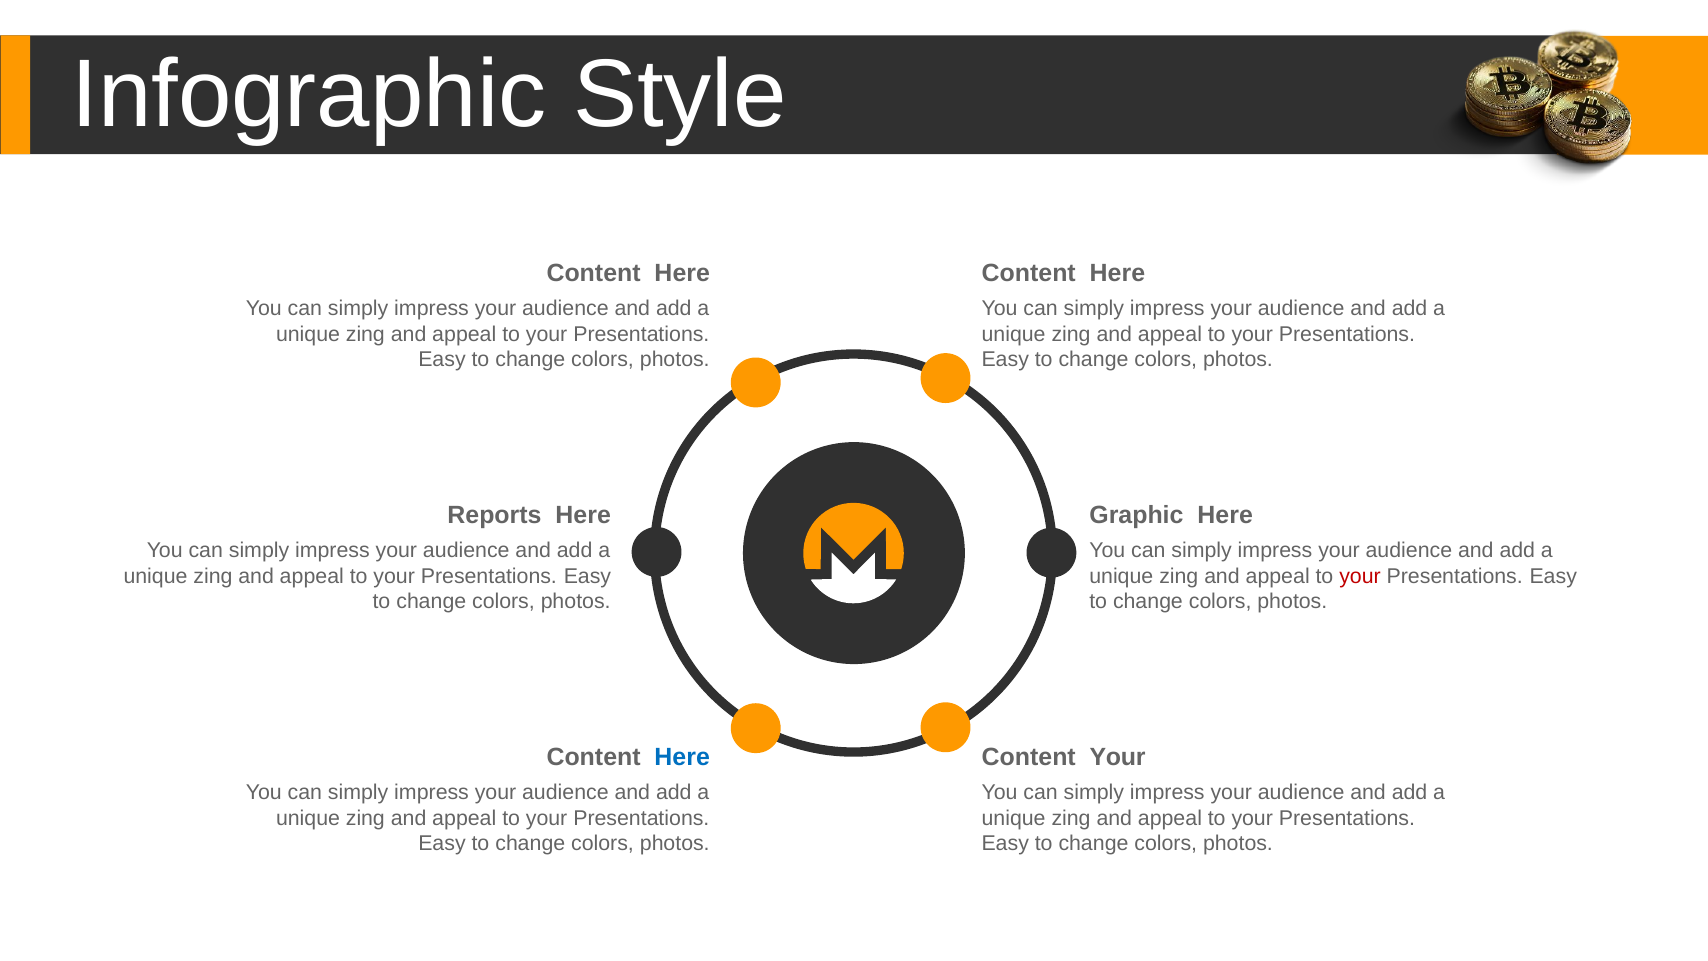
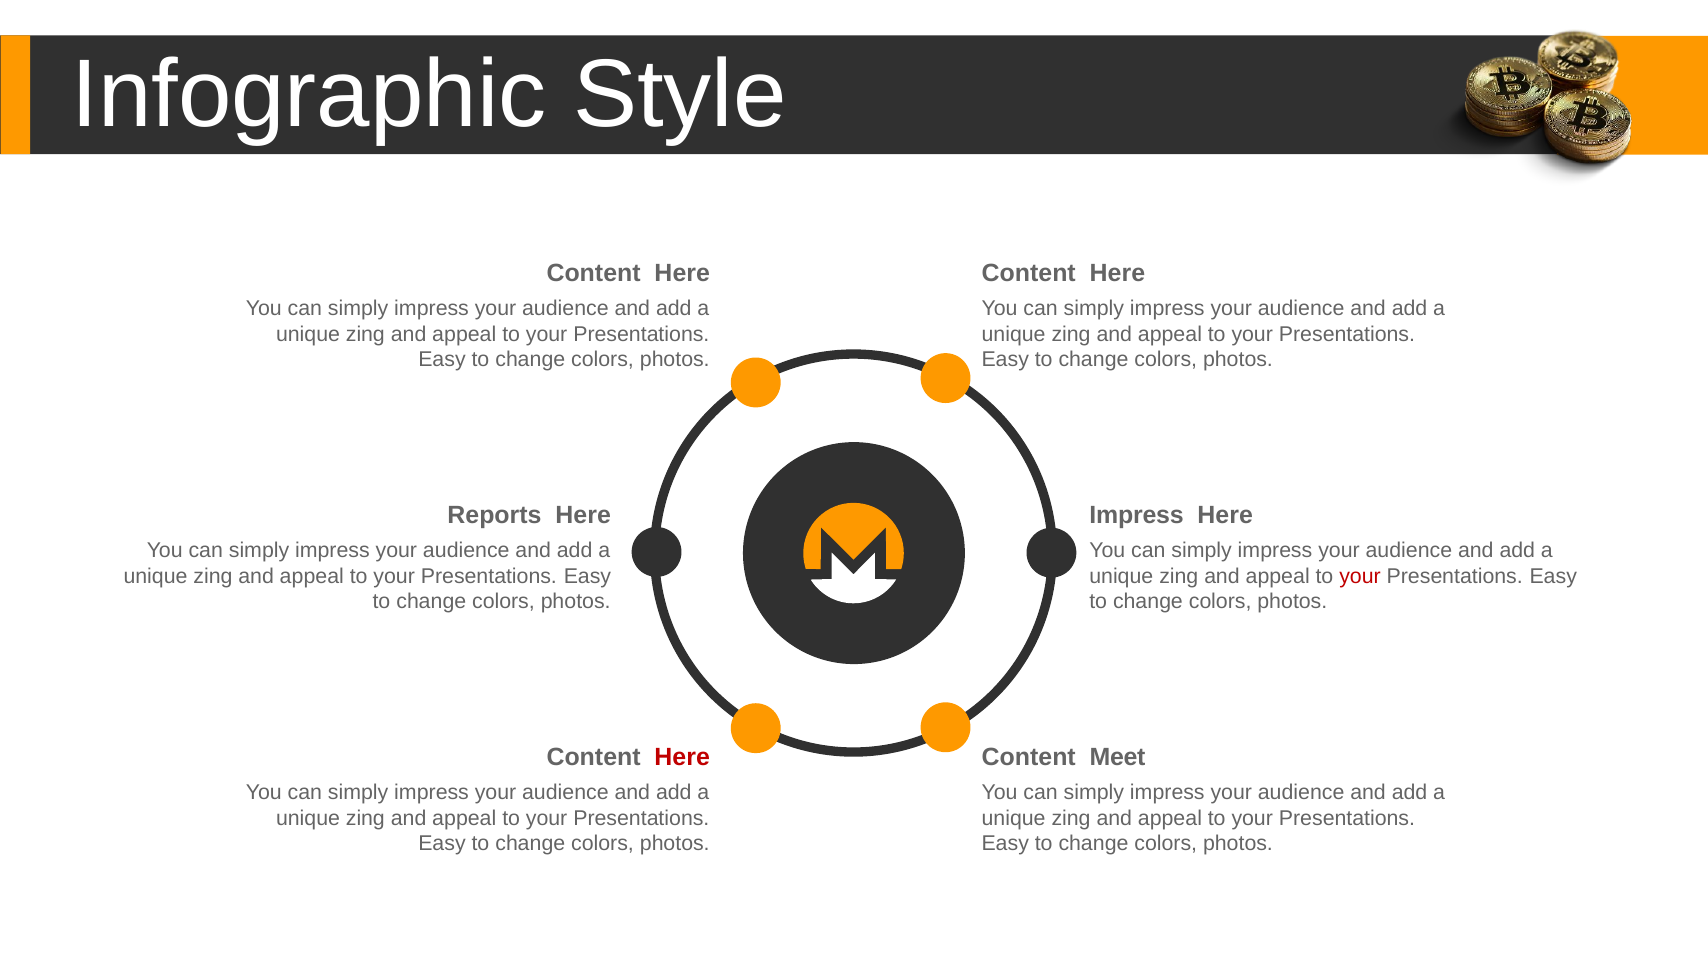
Graphic at (1136, 515): Graphic -> Impress
Here at (682, 757) colour: blue -> red
Content Your: Your -> Meet
